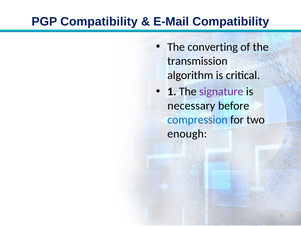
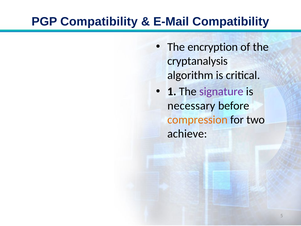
converting: converting -> encryption
transmission: transmission -> cryptanalysis
compression colour: blue -> orange
enough: enough -> achieve
